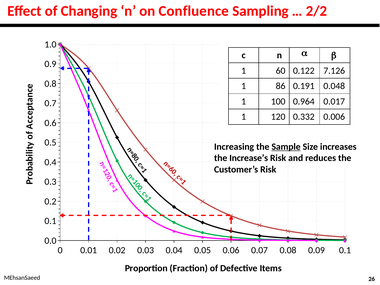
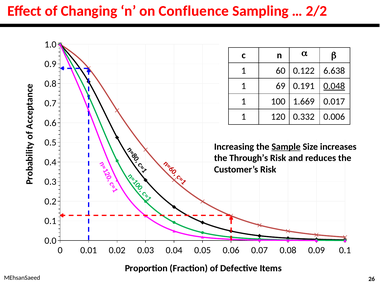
7.126: 7.126 -> 6.638
86: 86 -> 69
0.048 underline: none -> present
0.964: 0.964 -> 1.669
Increase’s: Increase’s -> Through’s
